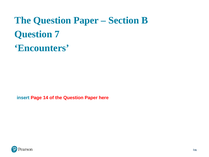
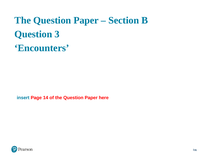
7: 7 -> 3
